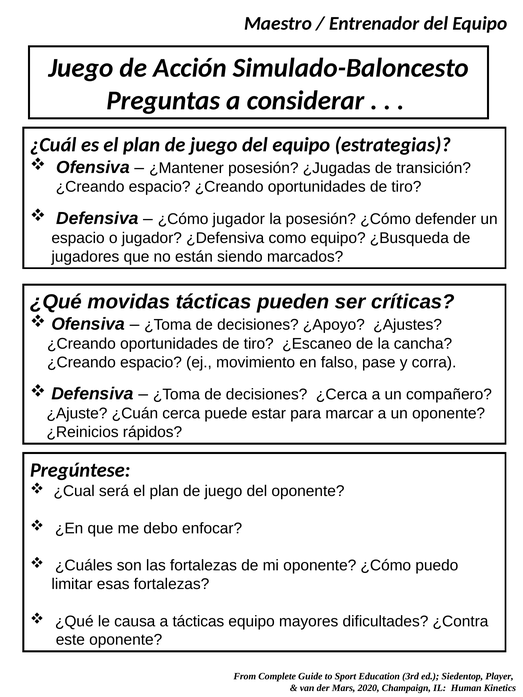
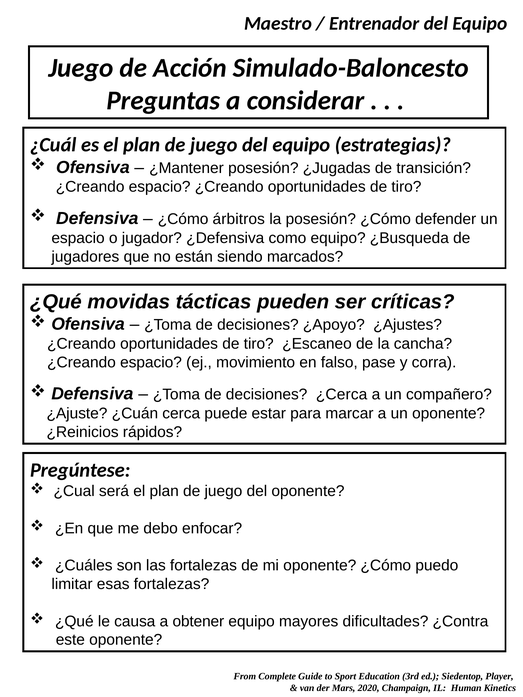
¿Cómo jugador: jugador -> árbitros
a tácticas: tácticas -> obtener
